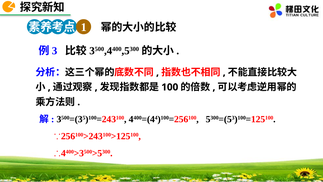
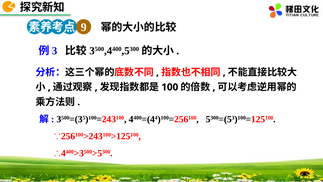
1: 1 -> 9
